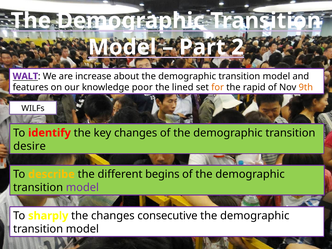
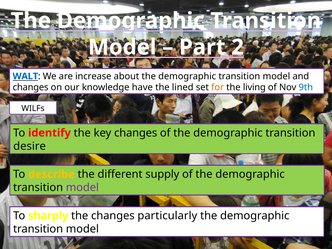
WALT colour: purple -> blue
features at (31, 87): features -> changes
poor: poor -> have
rapid: rapid -> living
9th colour: orange -> blue
begins: begins -> supply
consecutive: consecutive -> particularly
